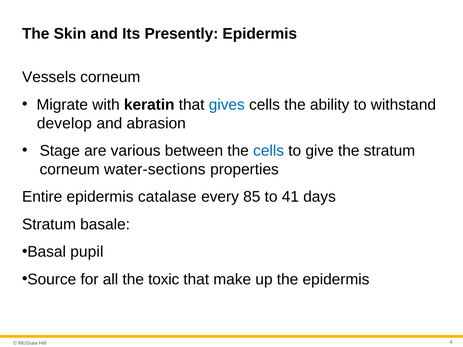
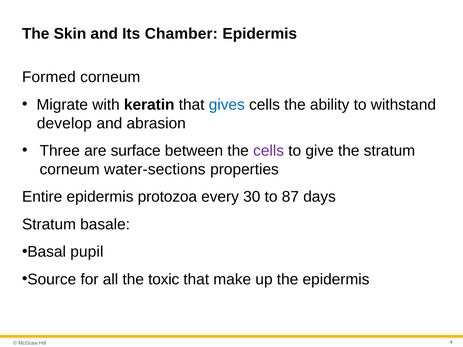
Presently: Presently -> Chamber
Vessels: Vessels -> Formed
Stage: Stage -> Three
various: various -> surface
cells at (269, 151) colour: blue -> purple
catalase: catalase -> protozoa
85: 85 -> 30
41: 41 -> 87
